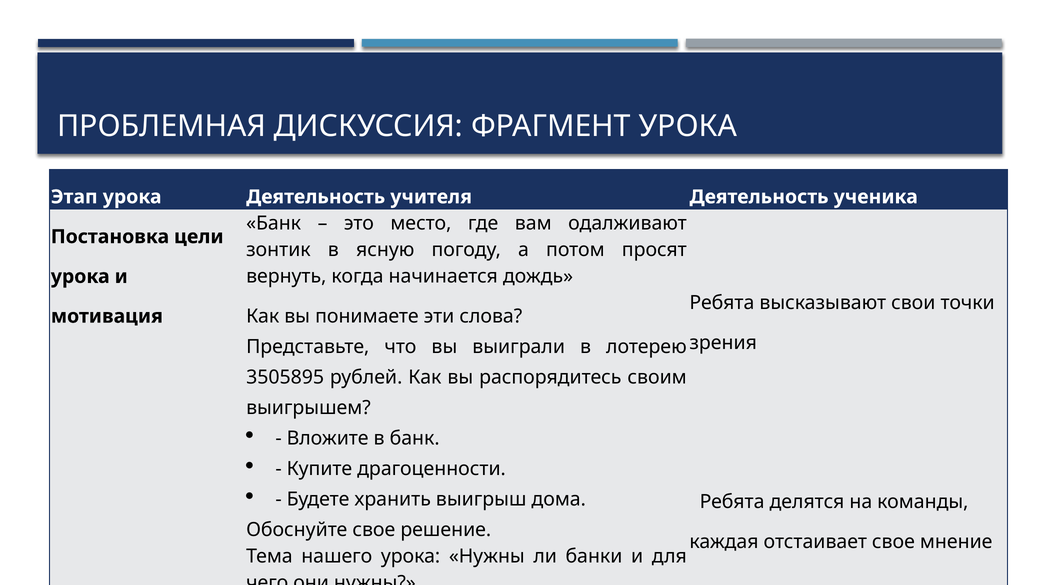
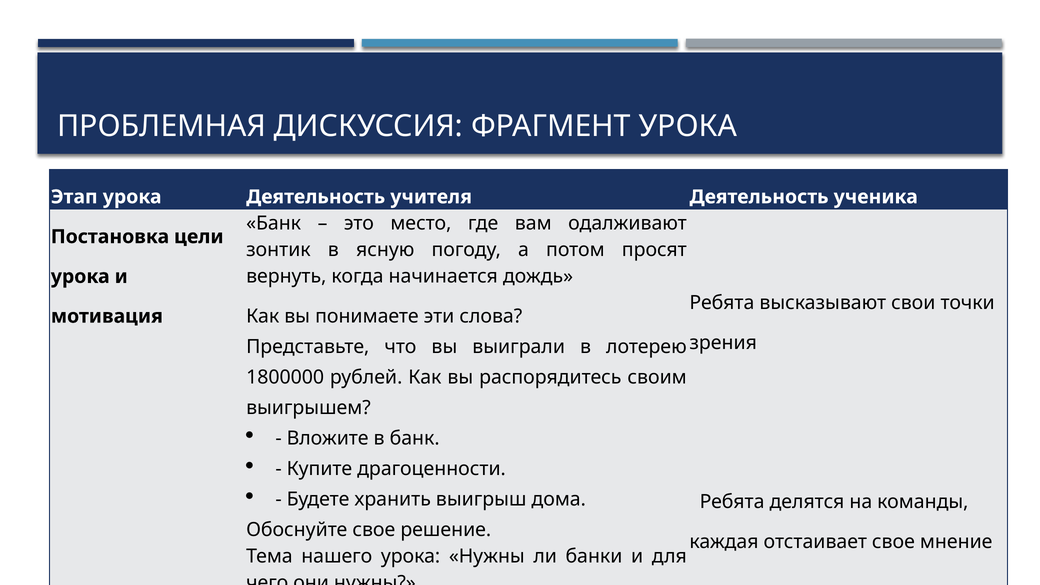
3505895: 3505895 -> 1800000
